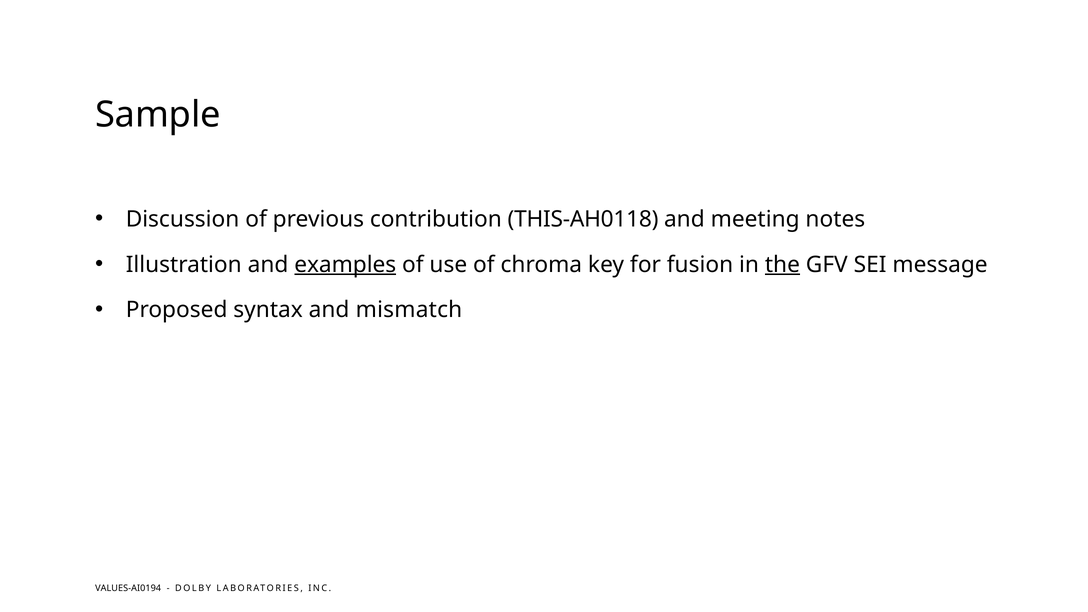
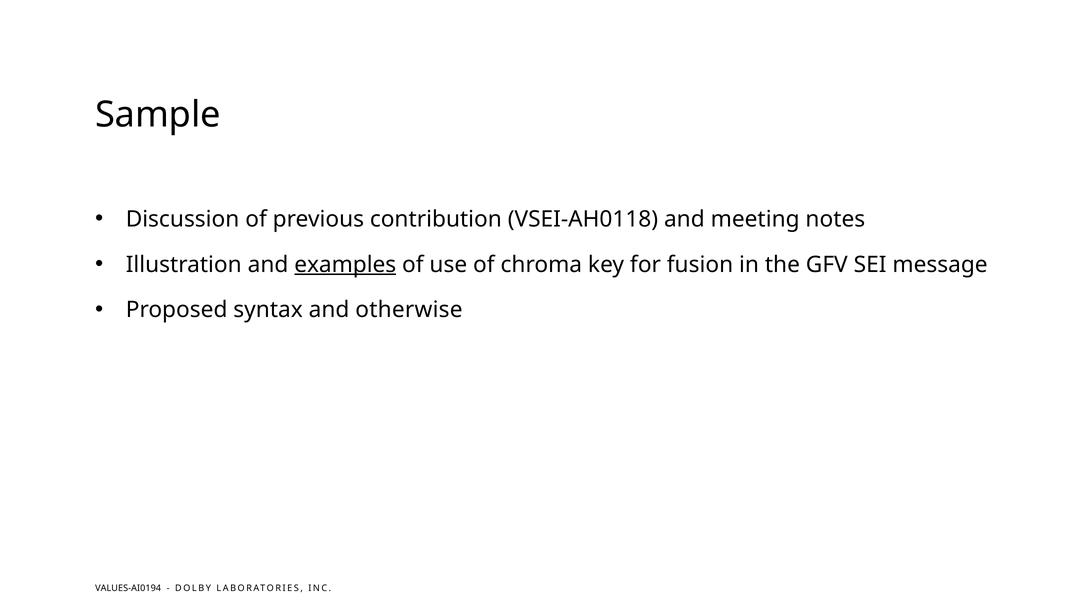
THIS-AH0118: THIS-AH0118 -> VSEI-AH0118
the underline: present -> none
mismatch: mismatch -> otherwise
